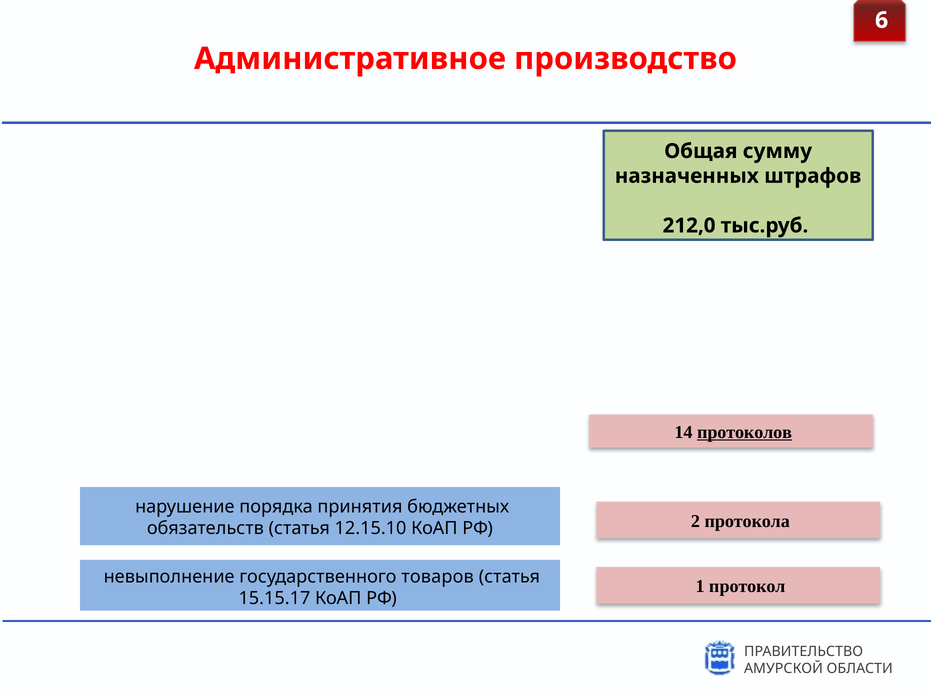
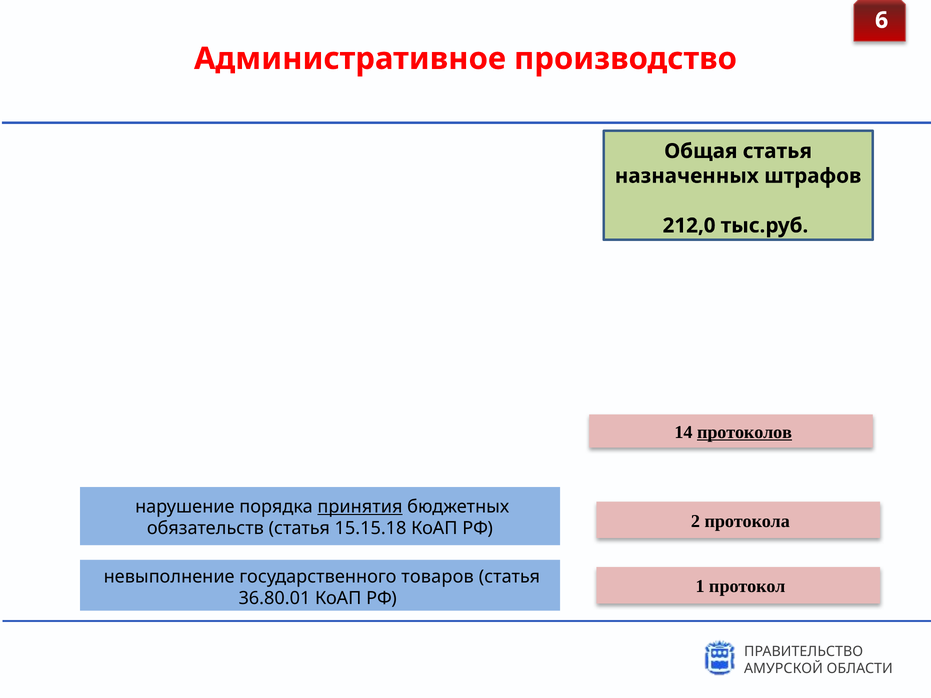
Общая сумму: сумму -> статья
принятия underline: none -> present
12.15.10: 12.15.10 -> 15.15.18
15.15.17: 15.15.17 -> 36.80.01
